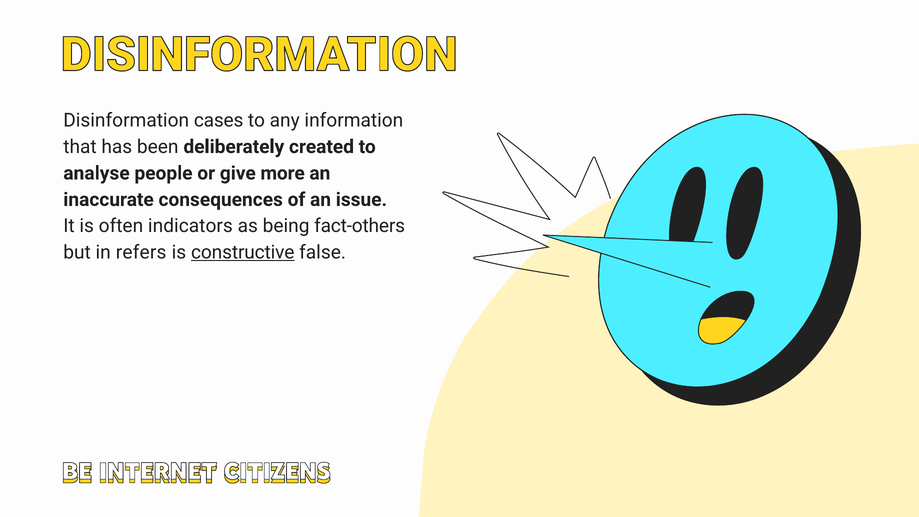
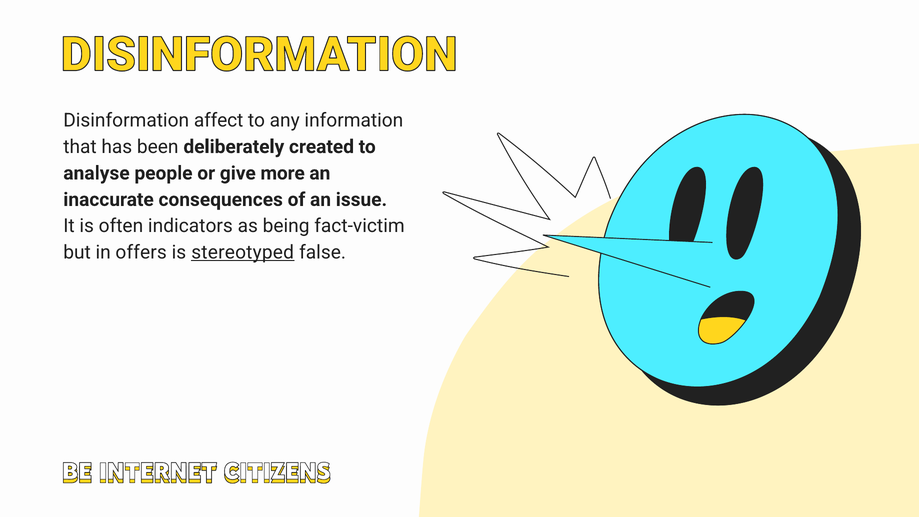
cases: cases -> affect
fact-others: fact-others -> fact-victim
refers: refers -> offers
constructive: constructive -> stereotyped
